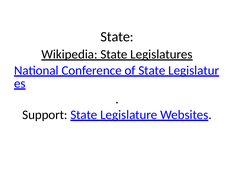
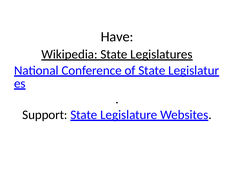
State at (117, 37): State -> Have
